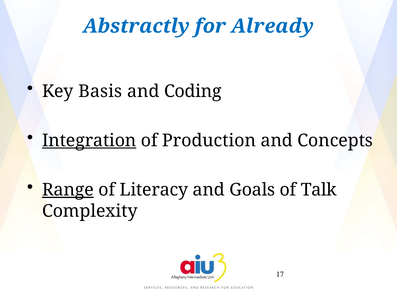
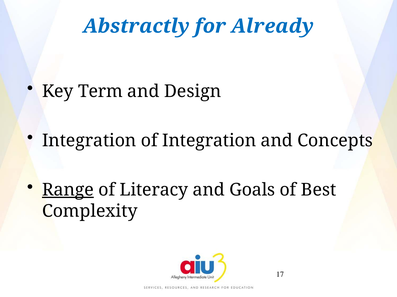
Basis: Basis -> Term
Coding: Coding -> Design
Integration at (89, 141) underline: present -> none
of Production: Production -> Integration
Talk: Talk -> Best
